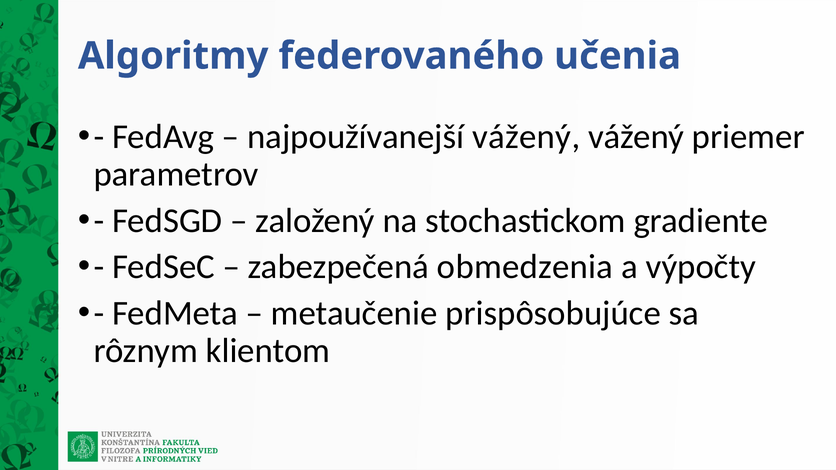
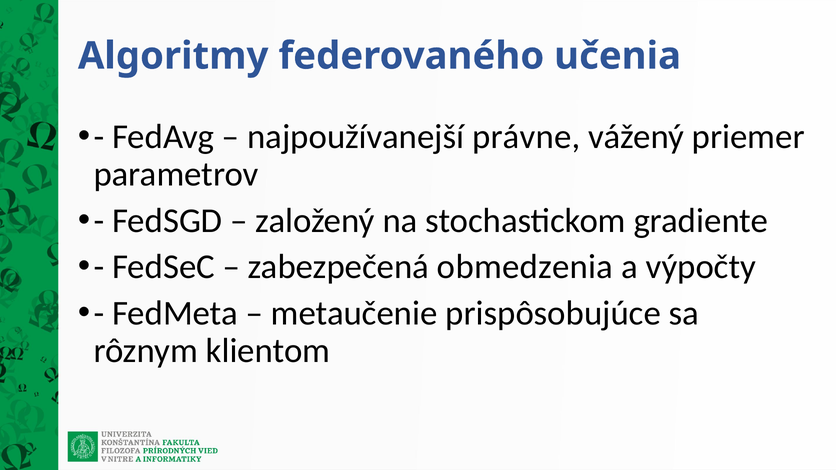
najpoužívanejší vážený: vážený -> právne
